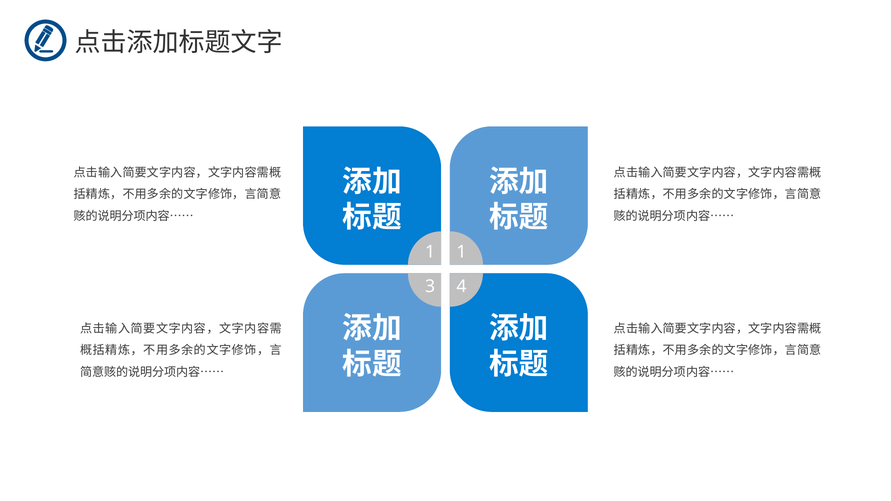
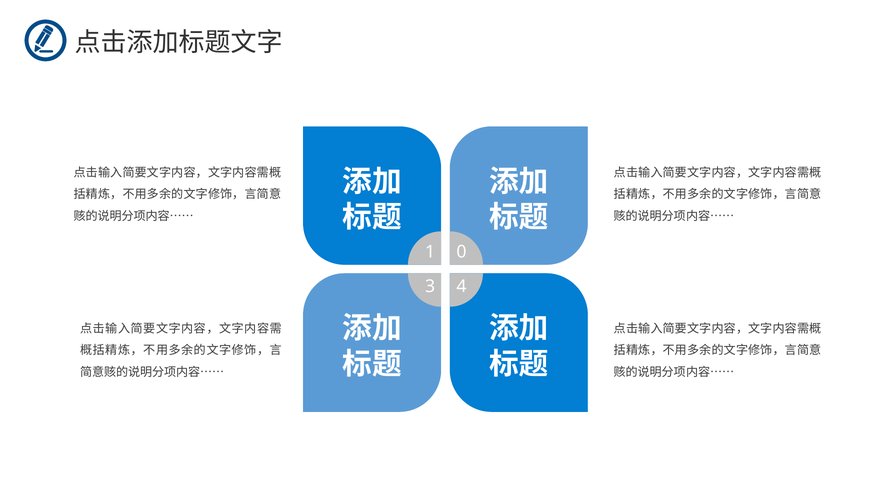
1 1: 1 -> 0
